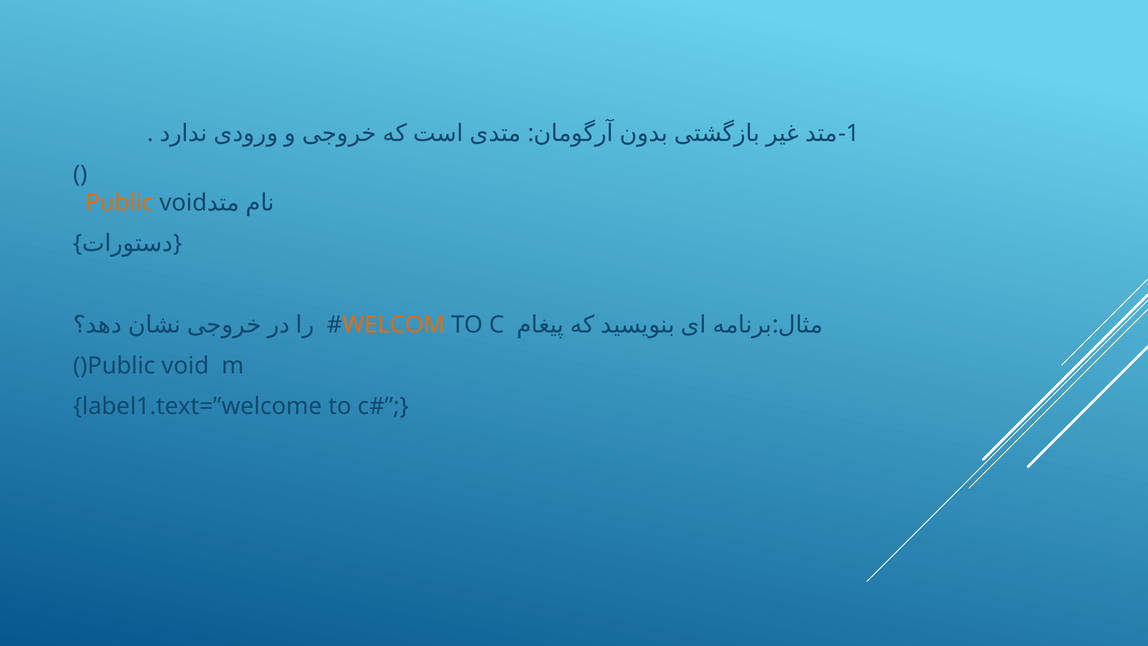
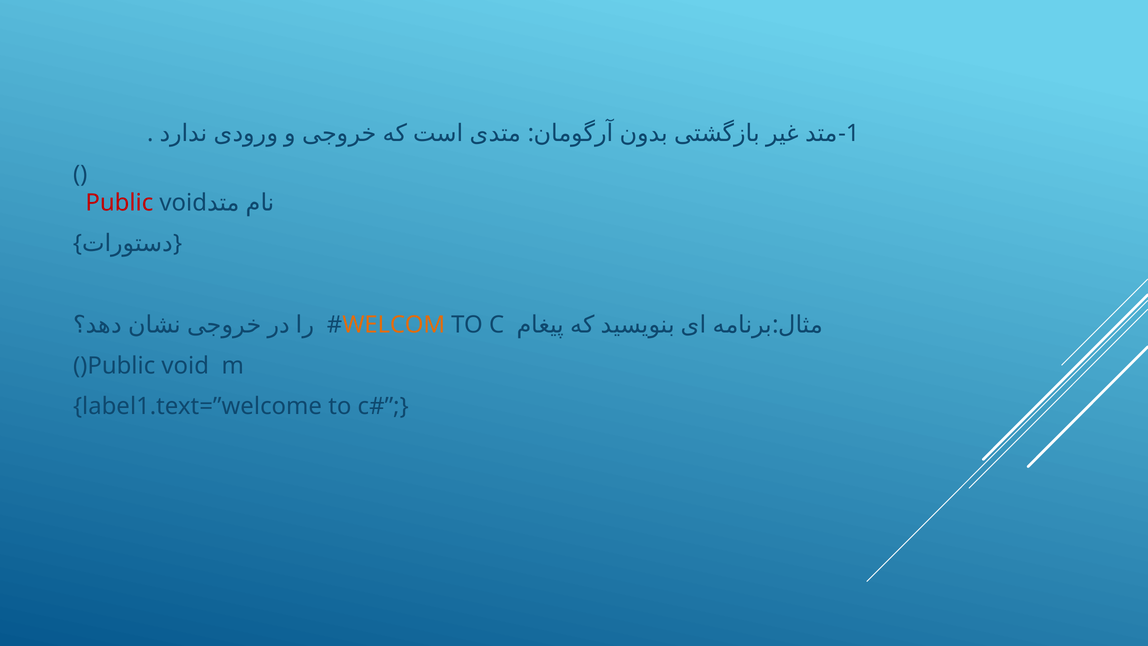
Public at (119, 203) colour: orange -> red
